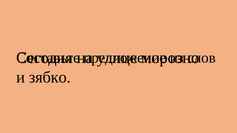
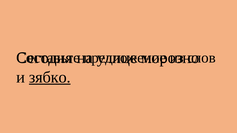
зябко underline: none -> present
